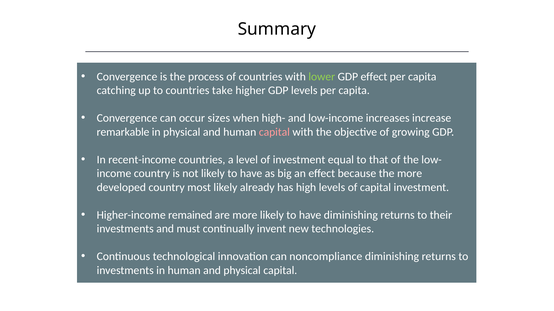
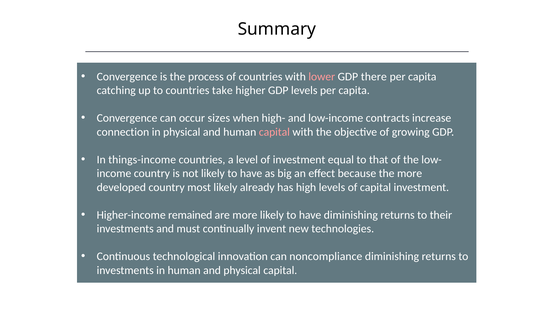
lower colour: light green -> pink
GDP effect: effect -> there
increases: increases -> contracts
remarkable: remarkable -> connection
recent-income: recent-income -> things-income
